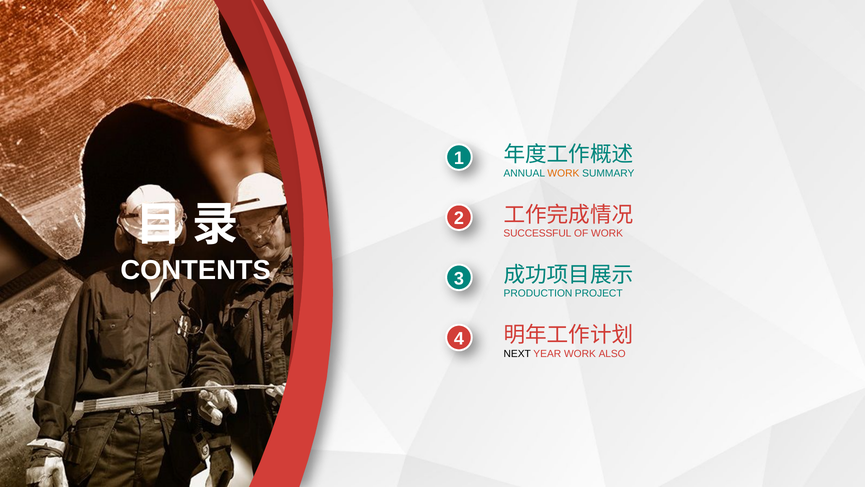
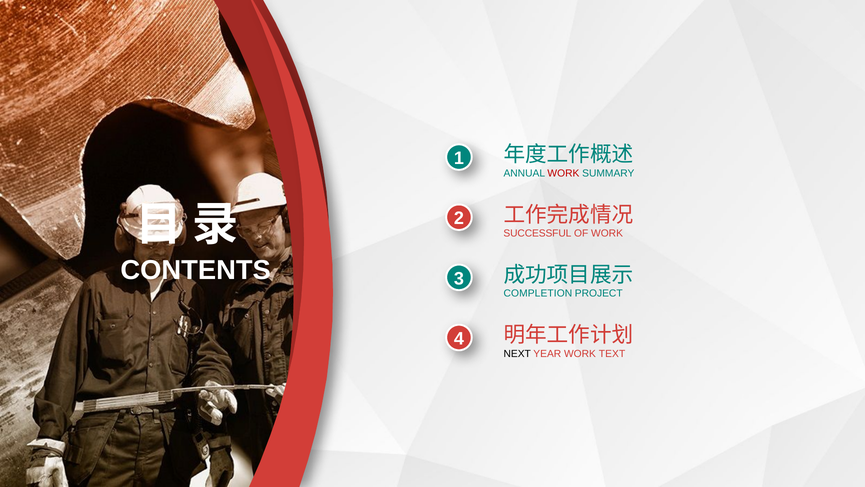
WORK at (563, 173) colour: orange -> red
PRODUCTION: PRODUCTION -> COMPLETION
ALSO: ALSO -> TEXT
